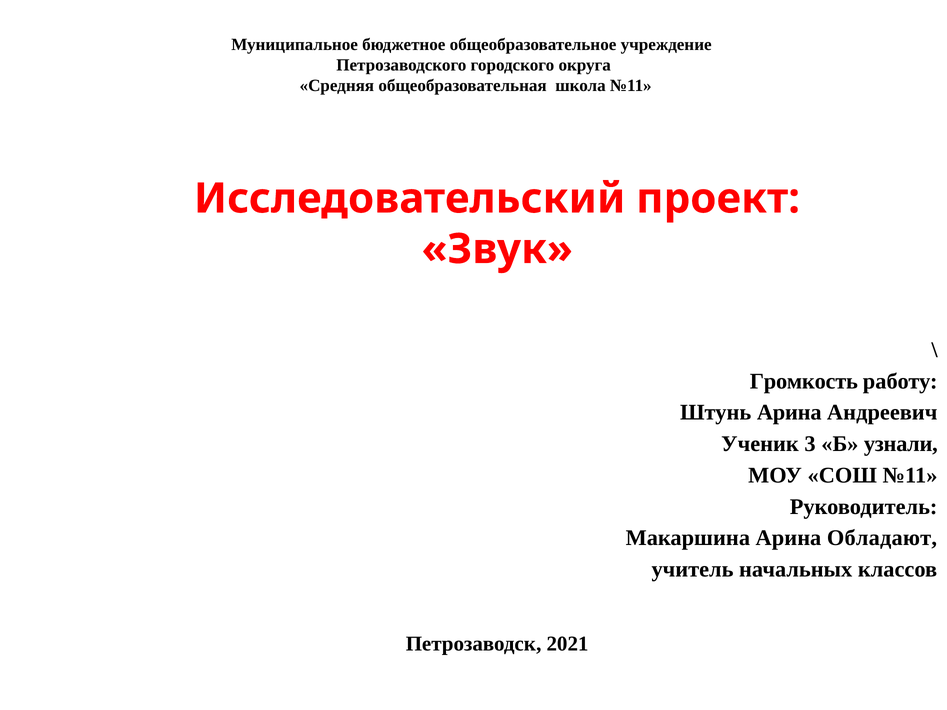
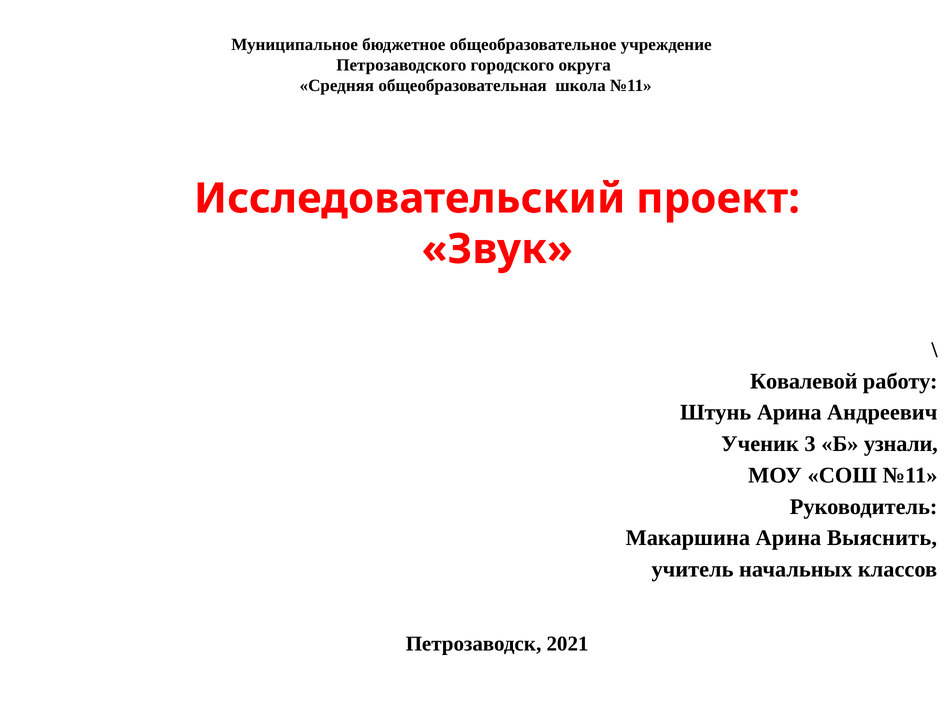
Громкость: Громкость -> Ковалевой
Обладают: Обладают -> Выяснить
